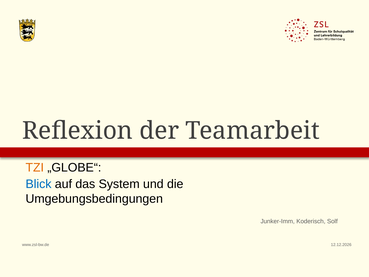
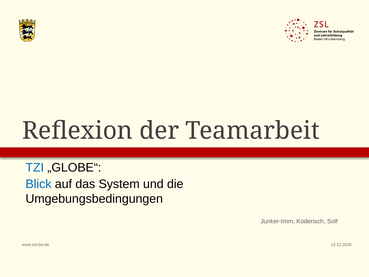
TZI colour: orange -> blue
